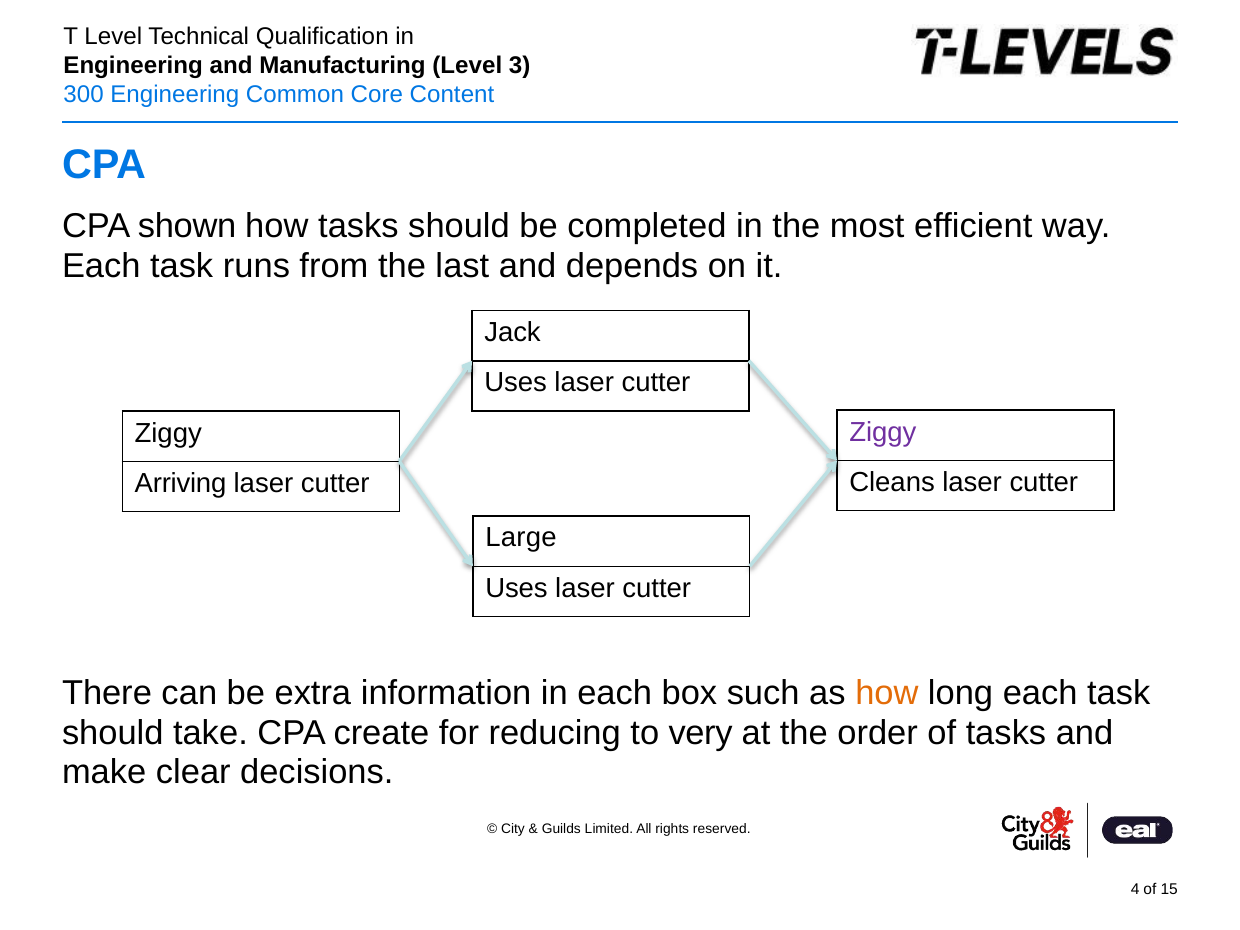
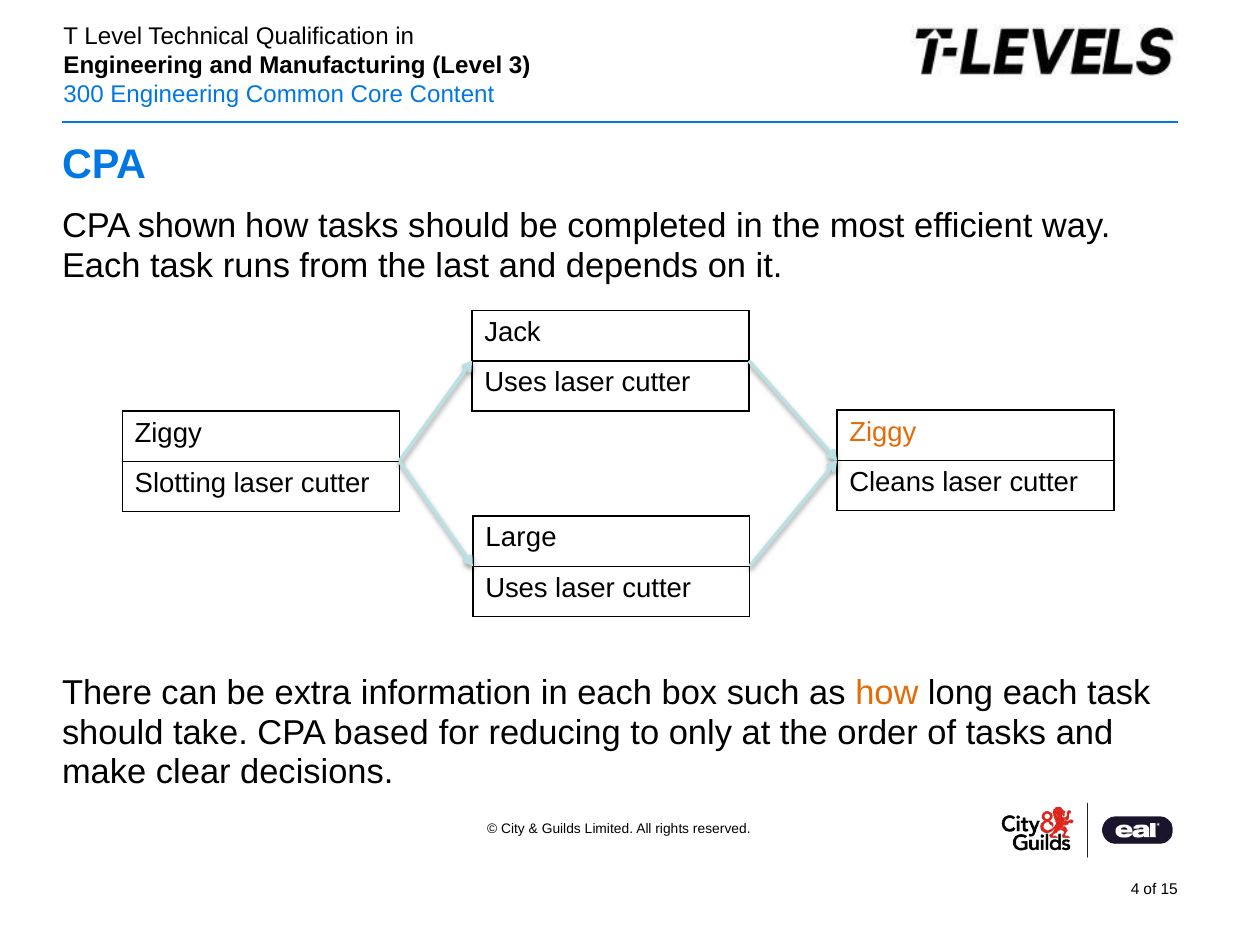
Ziggy at (883, 432) colour: purple -> orange
Arriving: Arriving -> Slotting
create: create -> based
very: very -> only
